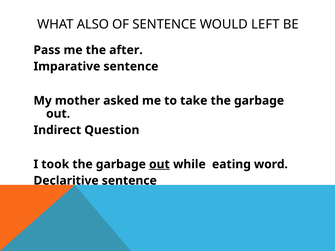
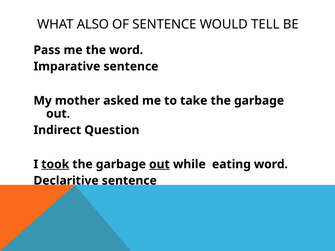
LEFT: LEFT -> TELL
the after: after -> word
took underline: none -> present
